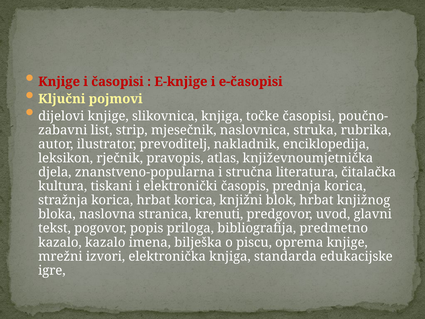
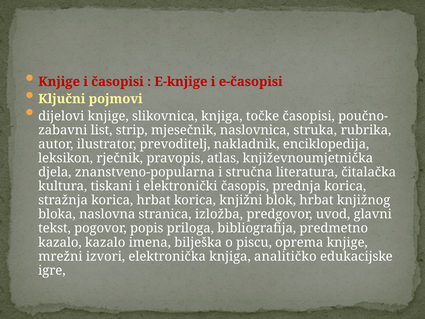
krenuti: krenuti -> izložba
standarda: standarda -> analitičko
